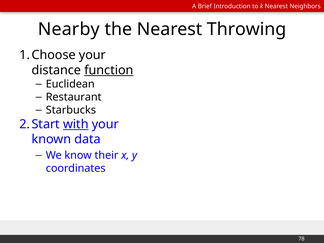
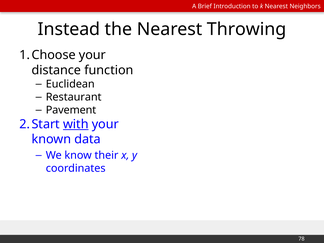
Nearby: Nearby -> Instead
function underline: present -> none
Starbucks: Starbucks -> Pavement
